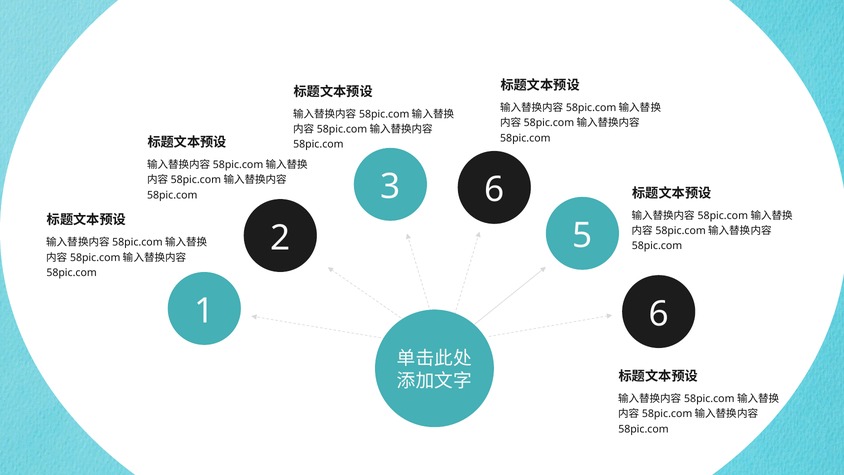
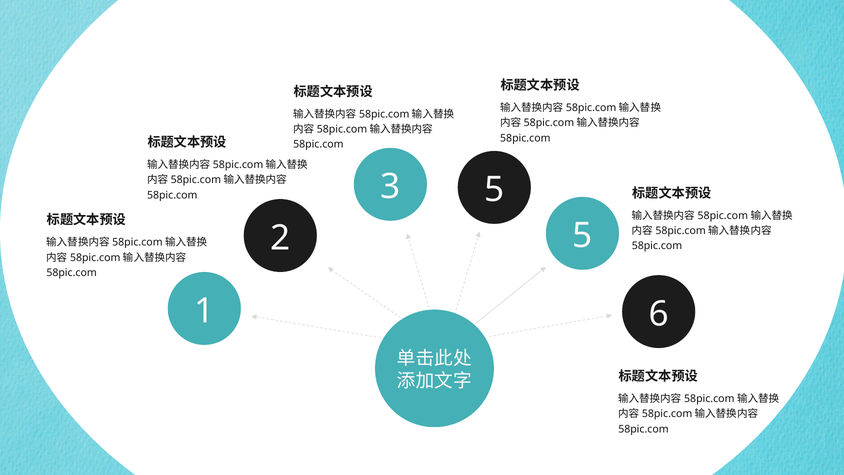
3 6: 6 -> 5
